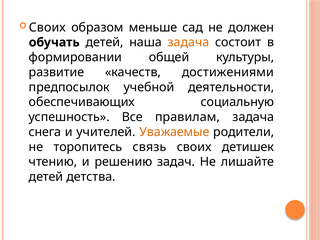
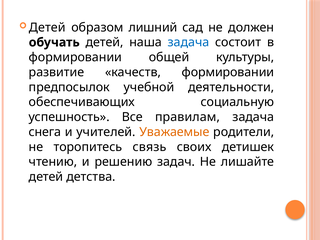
Своих at (47, 27): Своих -> Детей
меньше: меньше -> лишний
задача at (189, 42) colour: orange -> blue
качеств достижениями: достижениями -> формировании
